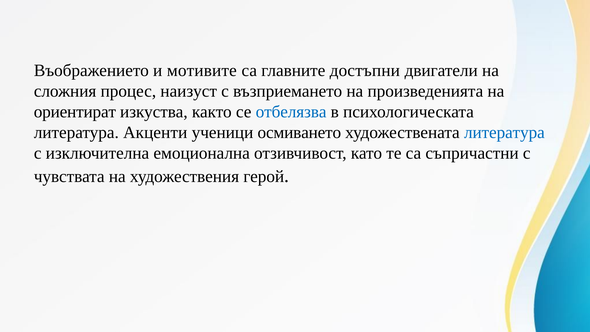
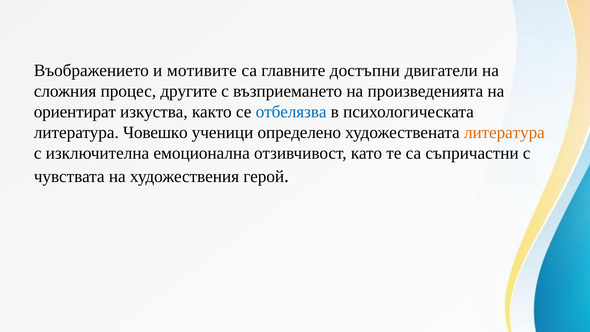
наизуст: наизуст -> другите
Акценти: Акценти -> Човешко
осмиването: осмиването -> определено
литература at (504, 133) colour: blue -> orange
